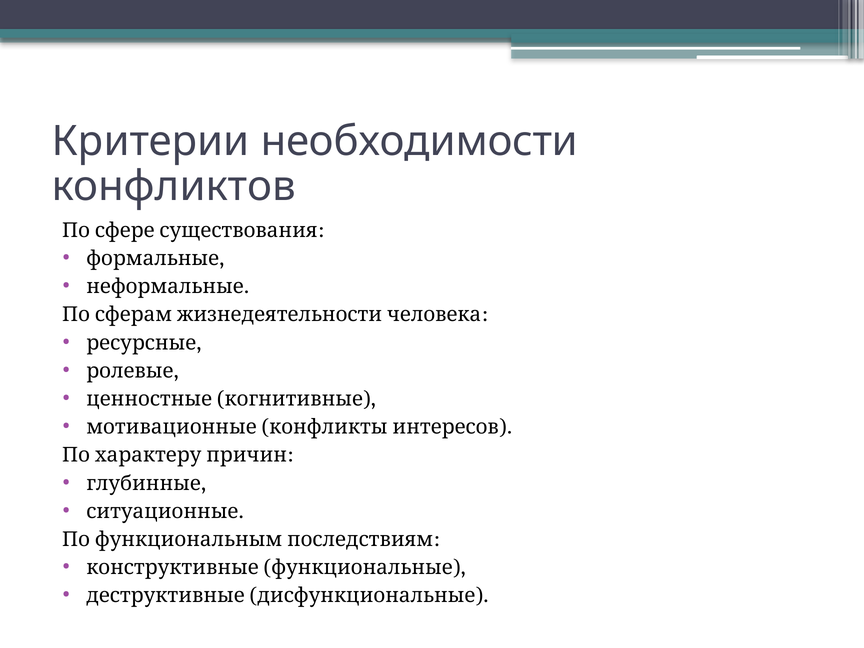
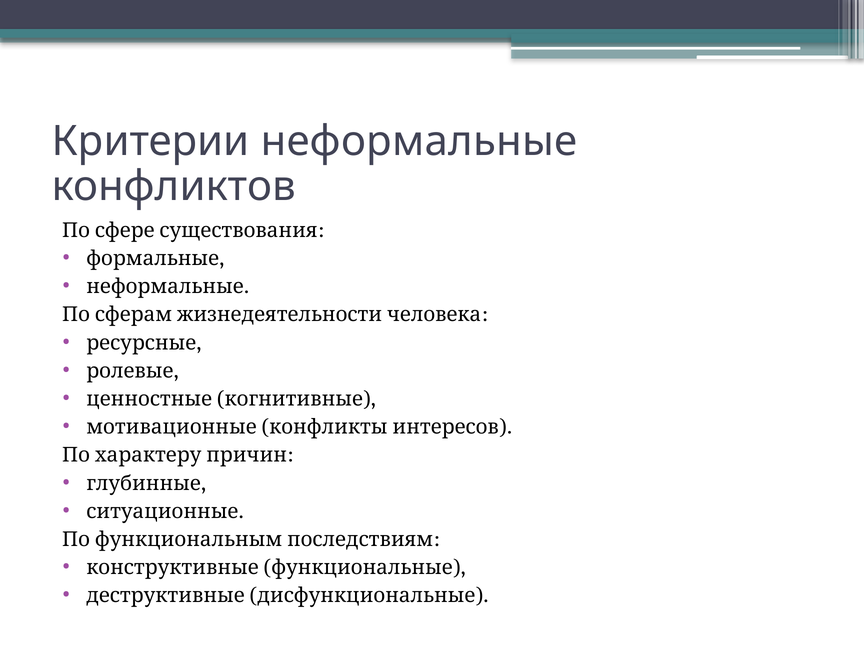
Критерии необходимости: необходимости -> неформальные
